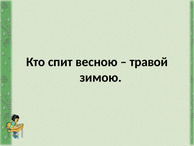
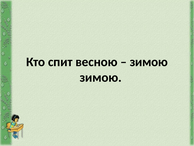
травой at (149, 62): травой -> зимою
